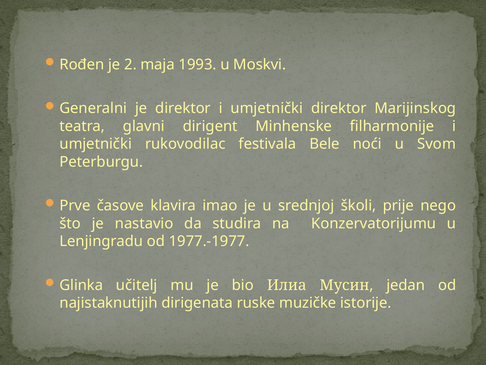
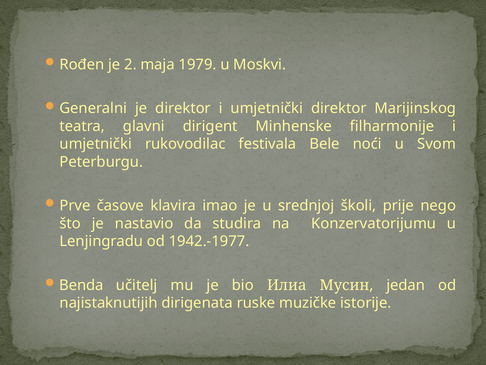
1993: 1993 -> 1979
1977.-1977: 1977.-1977 -> 1942.-1977
Glinka: Glinka -> Benda
